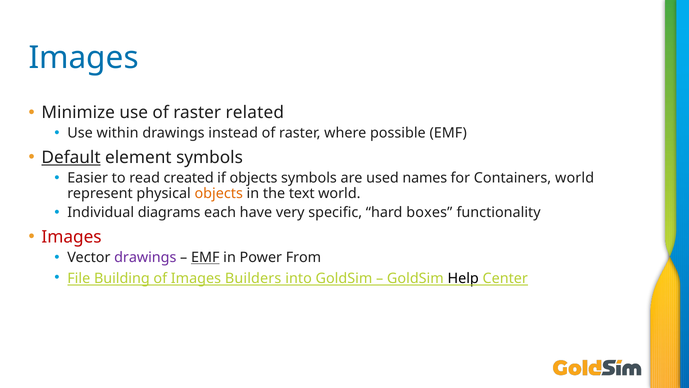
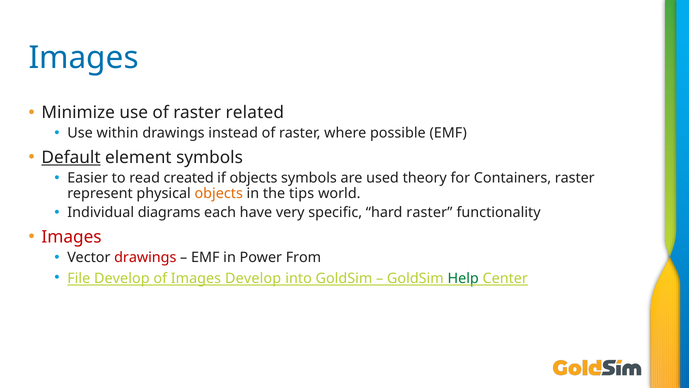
names: names -> theory
Containers world: world -> raster
text: text -> tips
hard boxes: boxes -> raster
drawings at (145, 257) colour: purple -> red
EMF at (205, 257) underline: present -> none
File Building: Building -> Develop
Images Builders: Builders -> Develop
Help colour: black -> green
